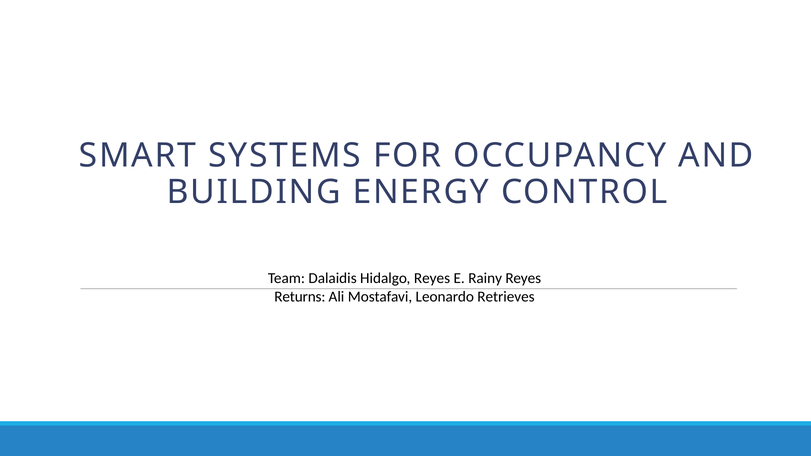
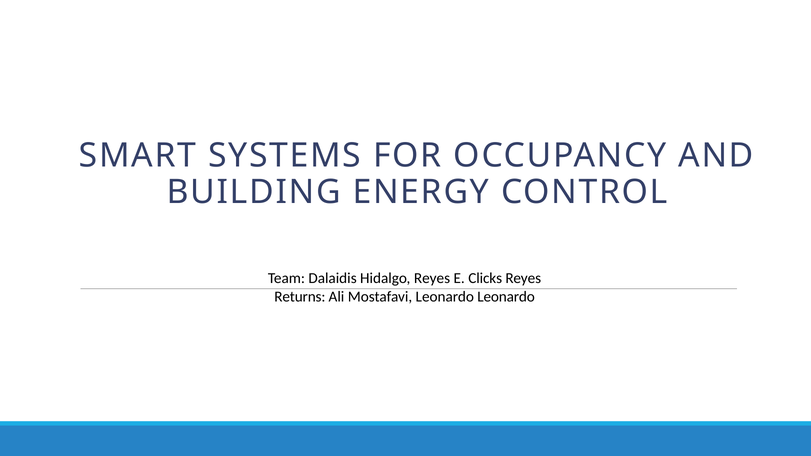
Rainy: Rainy -> Clicks
Leonardo Retrieves: Retrieves -> Leonardo
